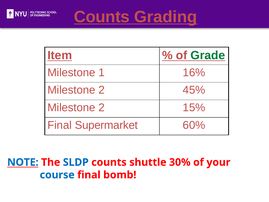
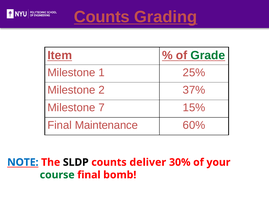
16%: 16% -> 25%
45%: 45% -> 37%
2 at (102, 108): 2 -> 7
Supermarket: Supermarket -> Maintenance
SLDP colour: blue -> black
shuttle: shuttle -> deliver
course colour: blue -> green
